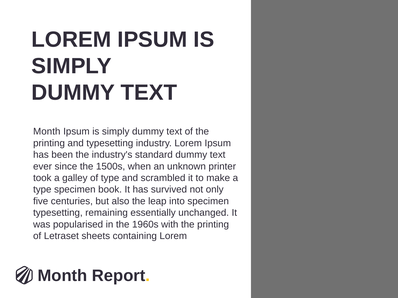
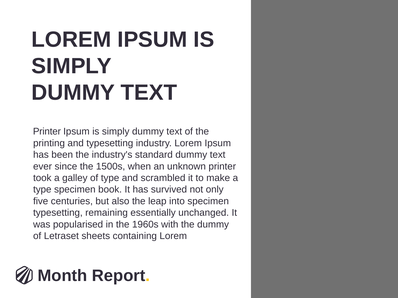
Month at (47, 132): Month -> Printer
with the printing: printing -> dummy
